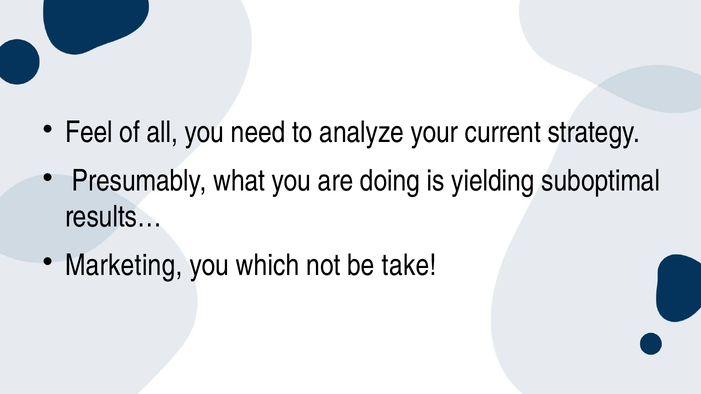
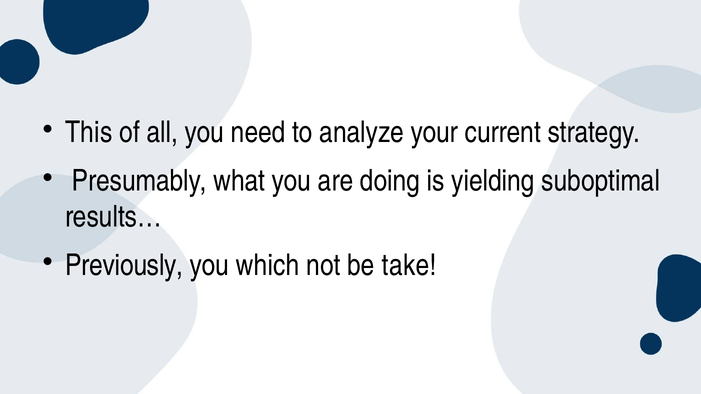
Feel: Feel -> This
Marketing: Marketing -> Previously
